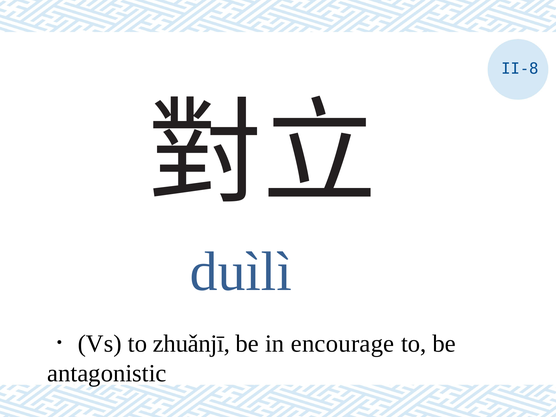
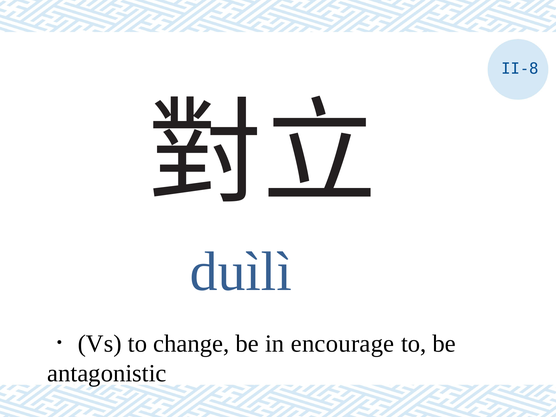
zhuǎnjī: zhuǎnjī -> change
